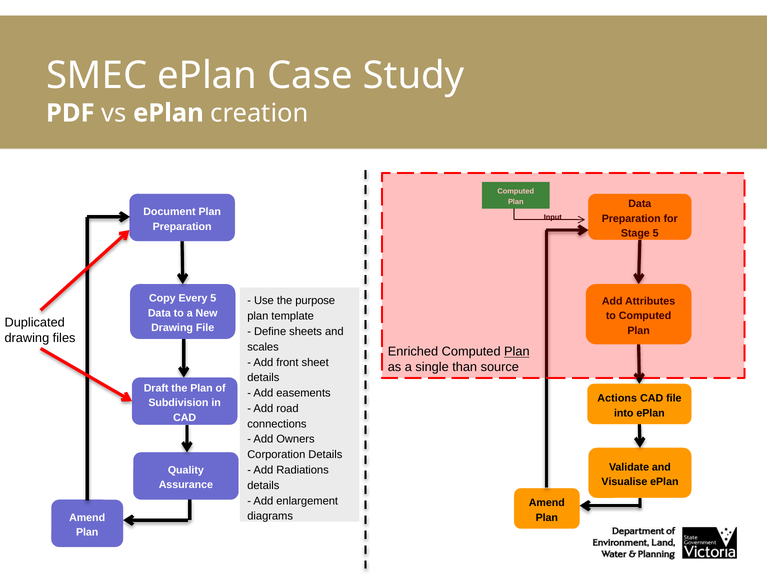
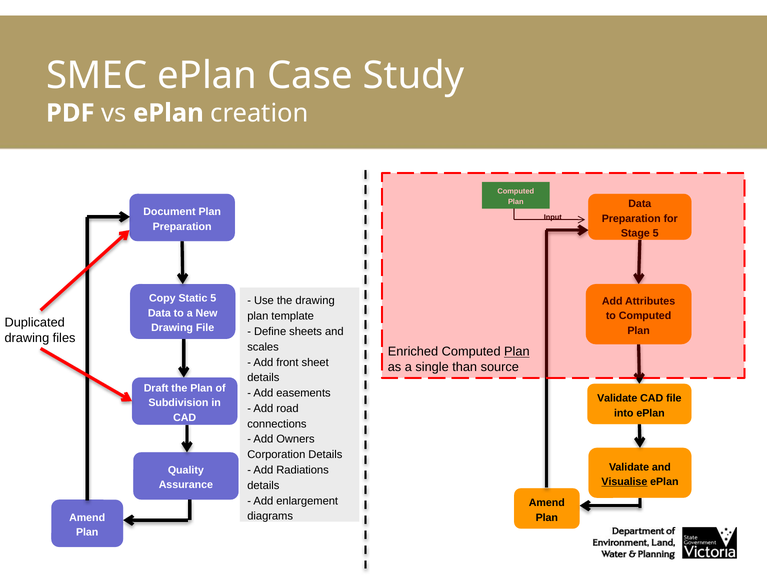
Every: Every -> Static
the purpose: purpose -> drawing
Actions at (617, 398): Actions -> Validate
Visualise underline: none -> present
